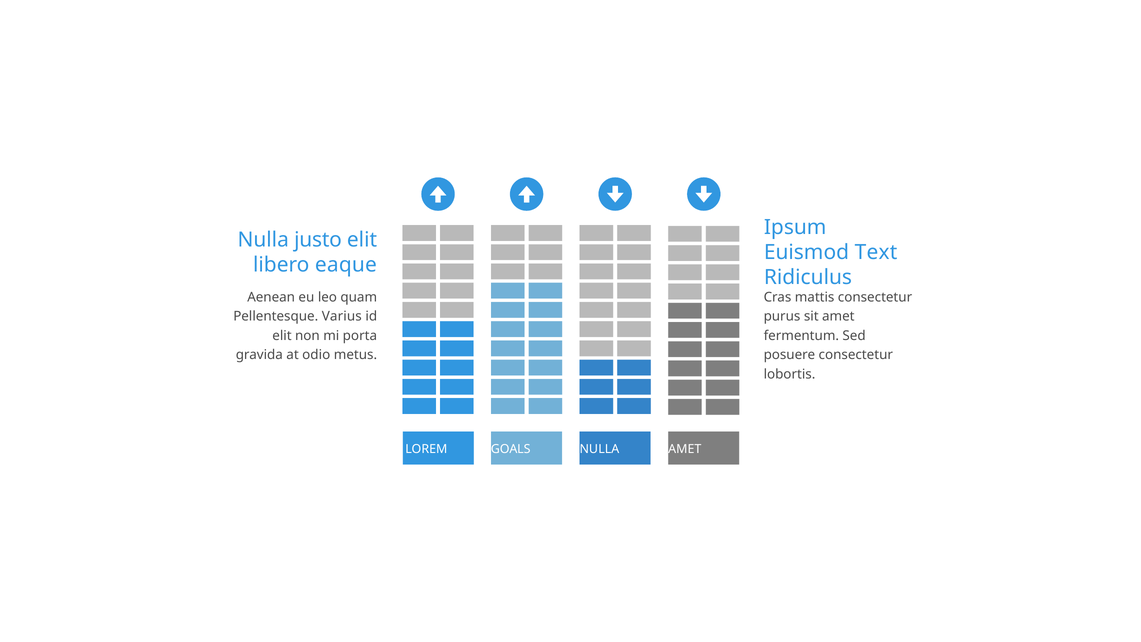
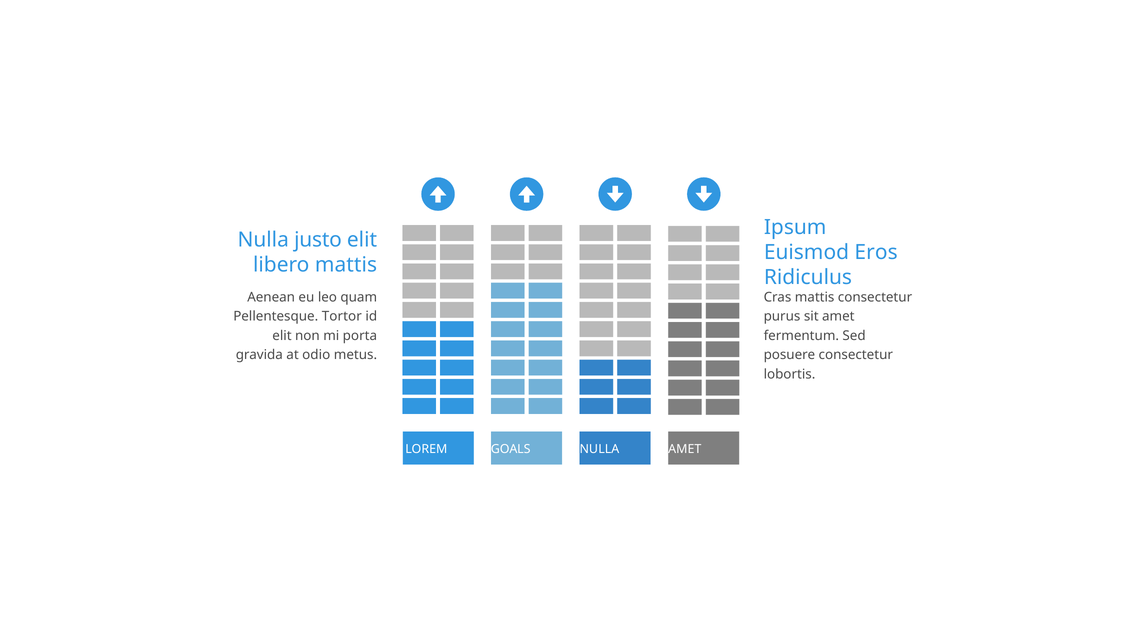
Text: Text -> Eros
libero eaque: eaque -> mattis
Varius: Varius -> Tortor
